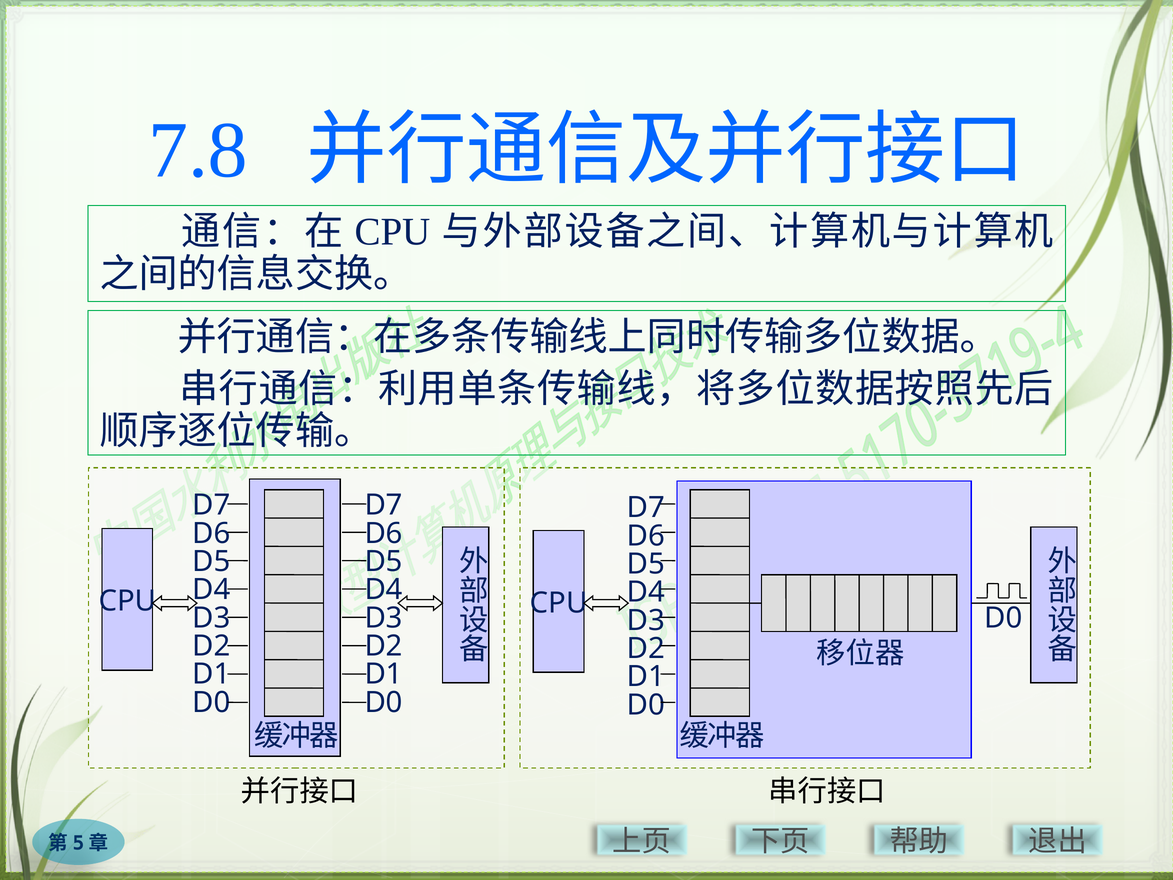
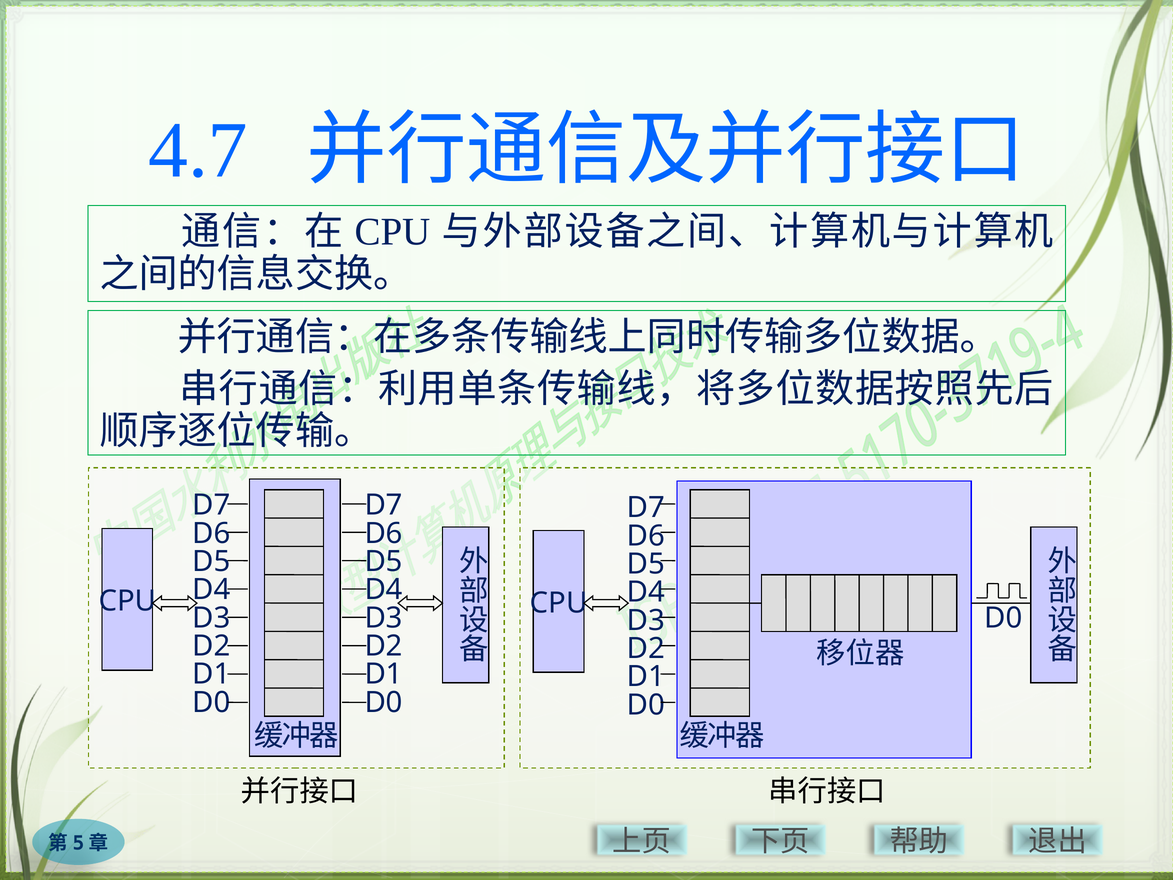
7.8: 7.8 -> 4.7
